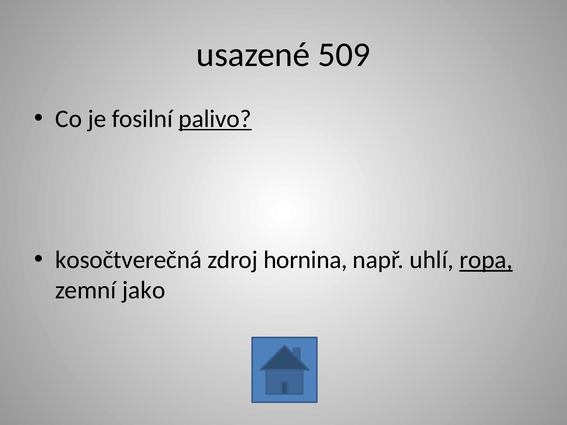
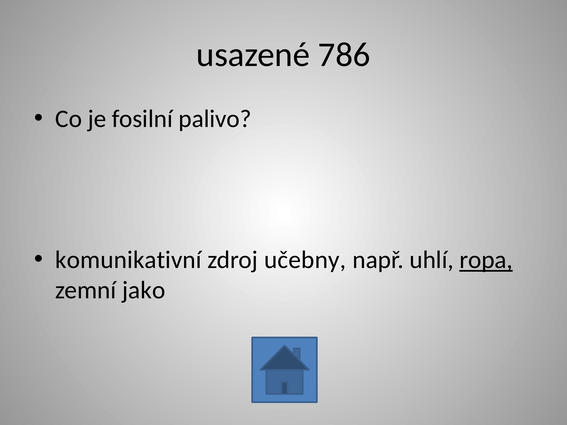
509: 509 -> 786
palivo underline: present -> none
kosočtverečná: kosočtverečná -> komunikativní
hornina: hornina -> učebny
